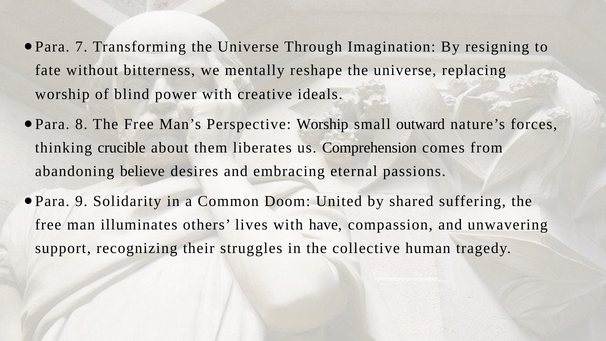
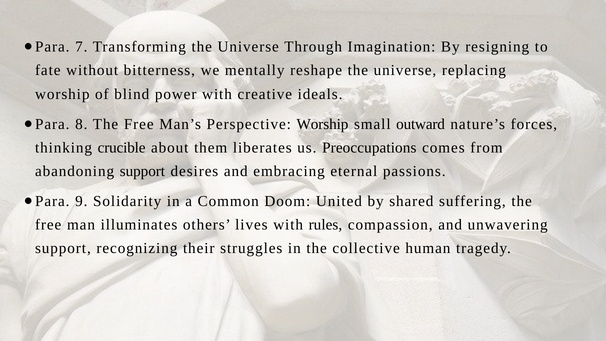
Comprehension: Comprehension -> Preoccupations
abandoning believe: believe -> support
have: have -> rules
